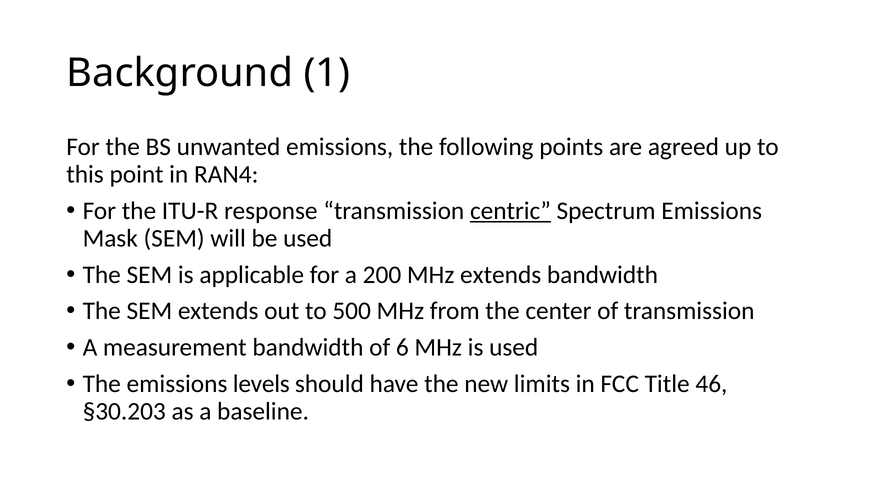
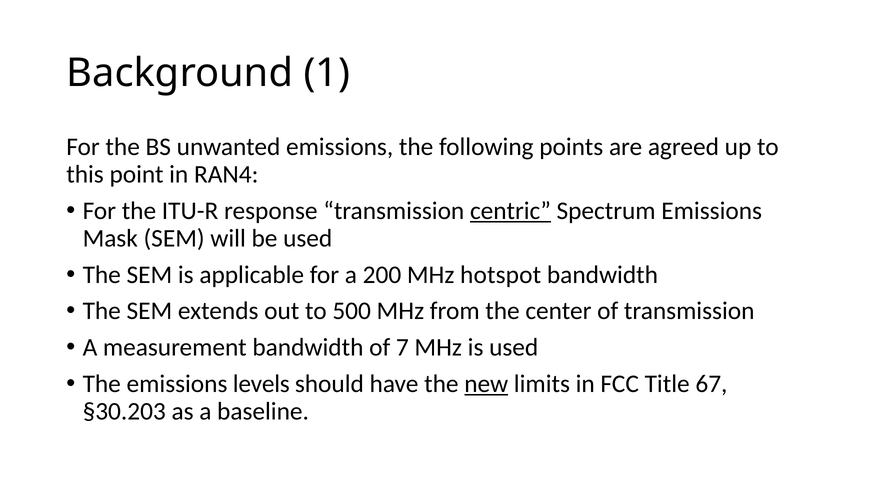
MHz extends: extends -> hotspot
6: 6 -> 7
new underline: none -> present
46: 46 -> 67
